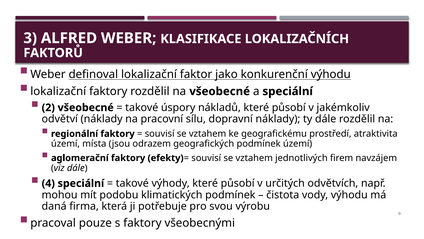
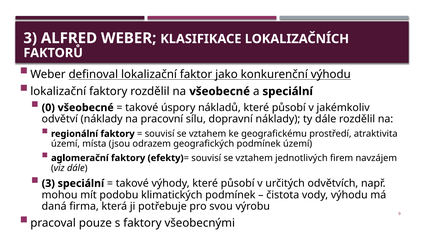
2: 2 -> 0
4 at (48, 183): 4 -> 3
